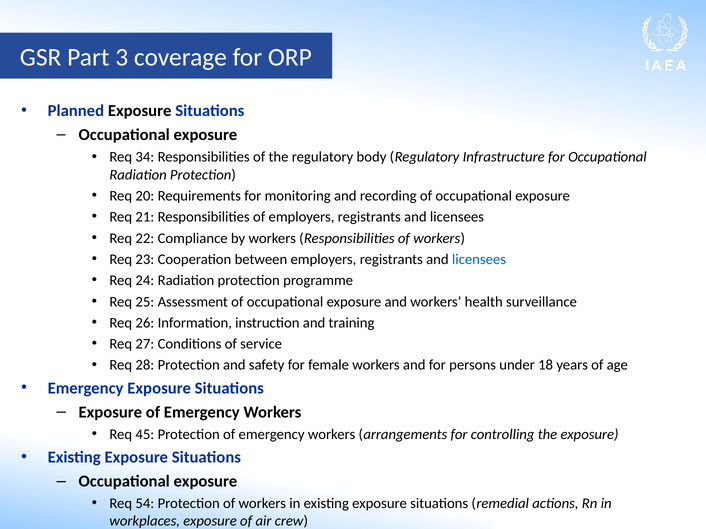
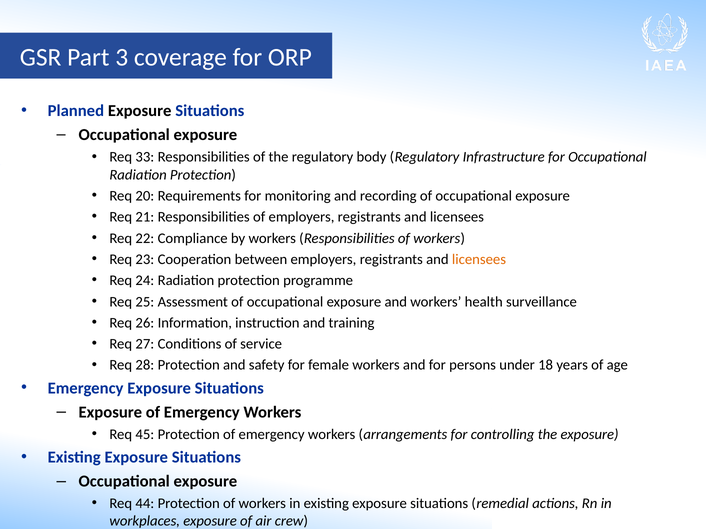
34: 34 -> 33
licensees at (479, 260) colour: blue -> orange
54: 54 -> 44
